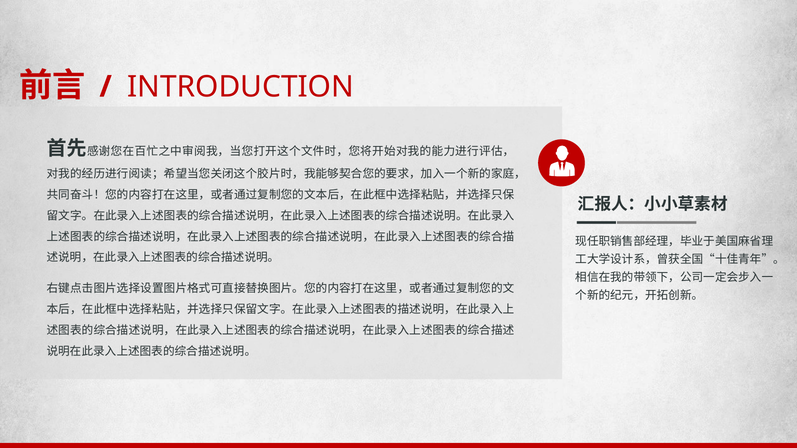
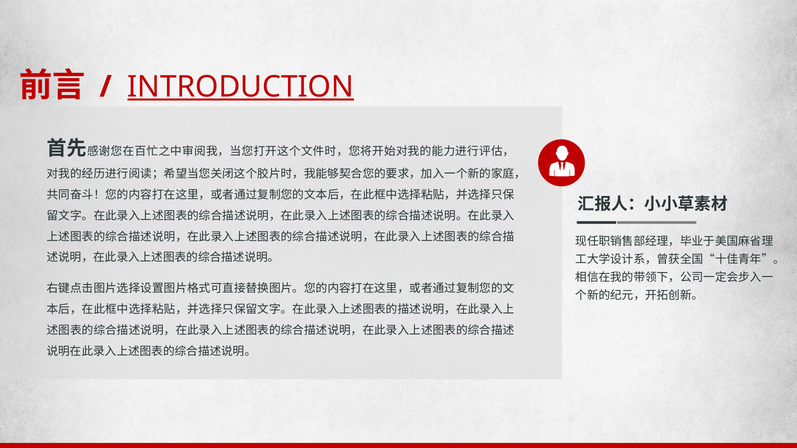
INTRODUCTION underline: none -> present
